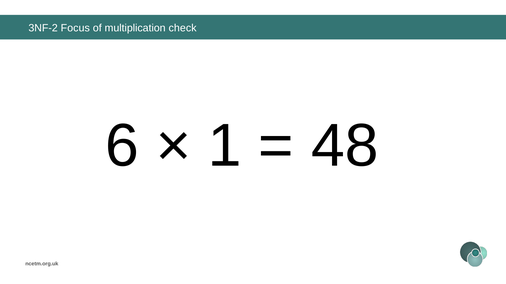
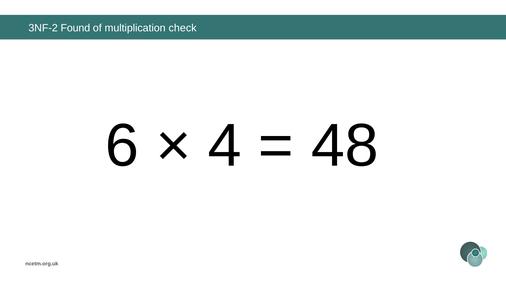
Focus: Focus -> Found
1: 1 -> 4
